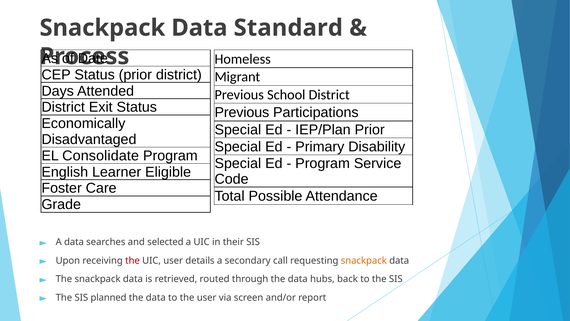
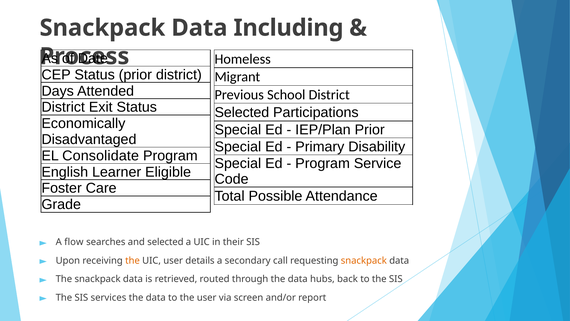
Standard: Standard -> Including
Previous at (242, 112): Previous -> Selected
A data: data -> flow
the at (133, 260) colour: red -> orange
planned: planned -> services
